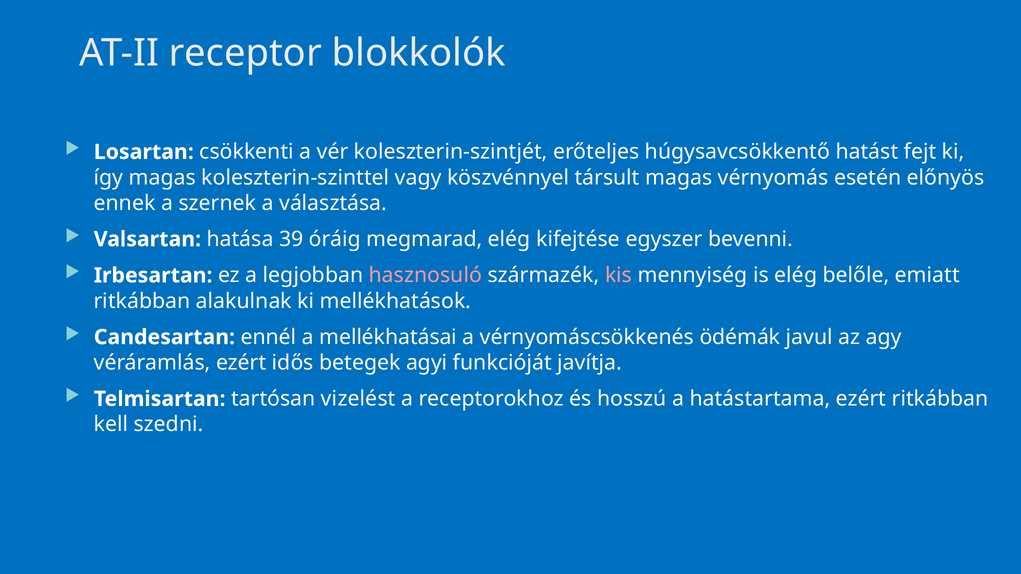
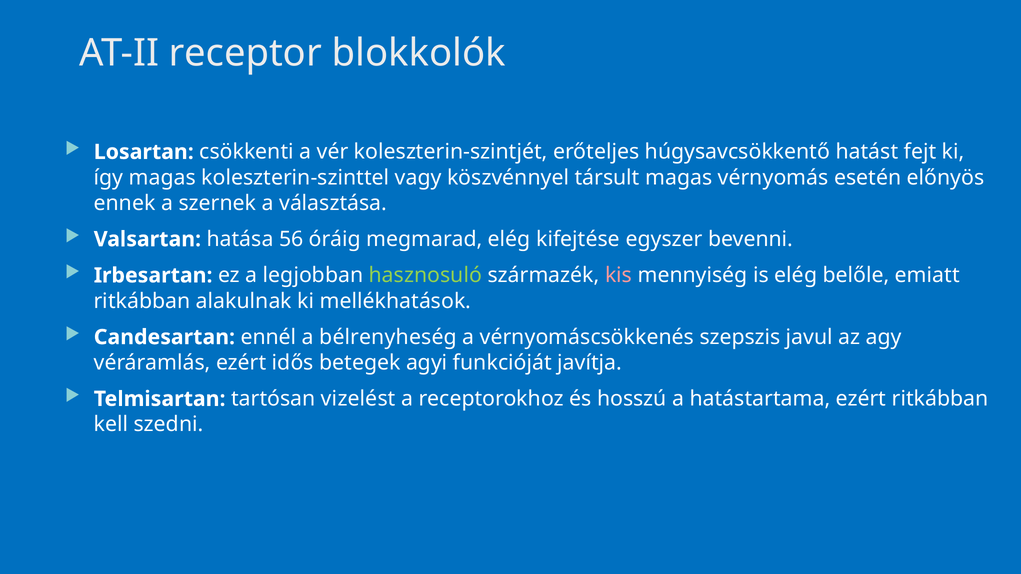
39: 39 -> 56
hasznosuló colour: pink -> light green
mellékhatásai: mellékhatásai -> bélrenyheség
ödémák: ödémák -> szepszis
